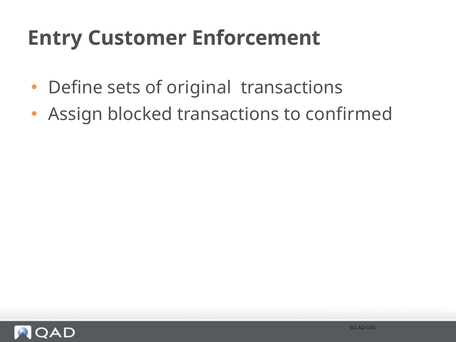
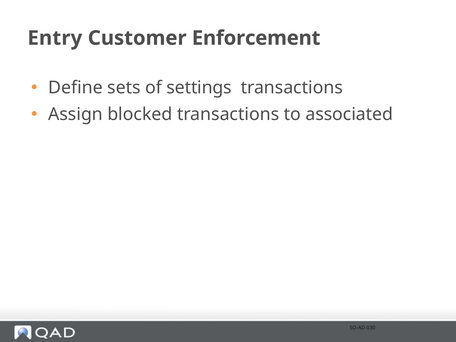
original: original -> settings
confirmed: confirmed -> associated
